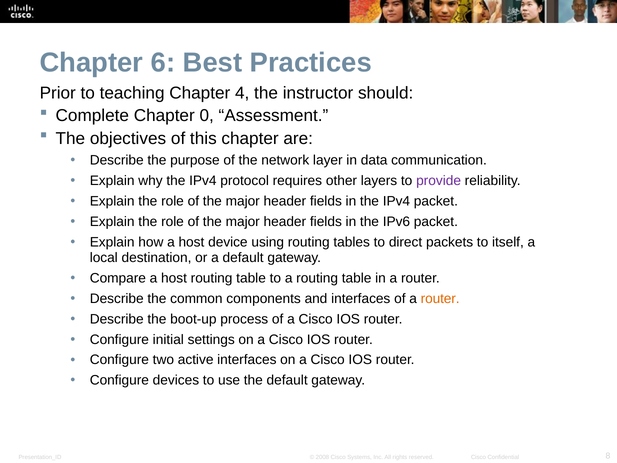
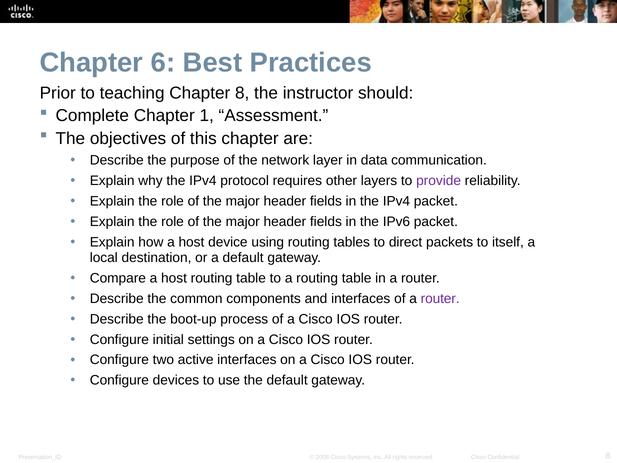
Chapter 4: 4 -> 8
0: 0 -> 1
router at (440, 298) colour: orange -> purple
